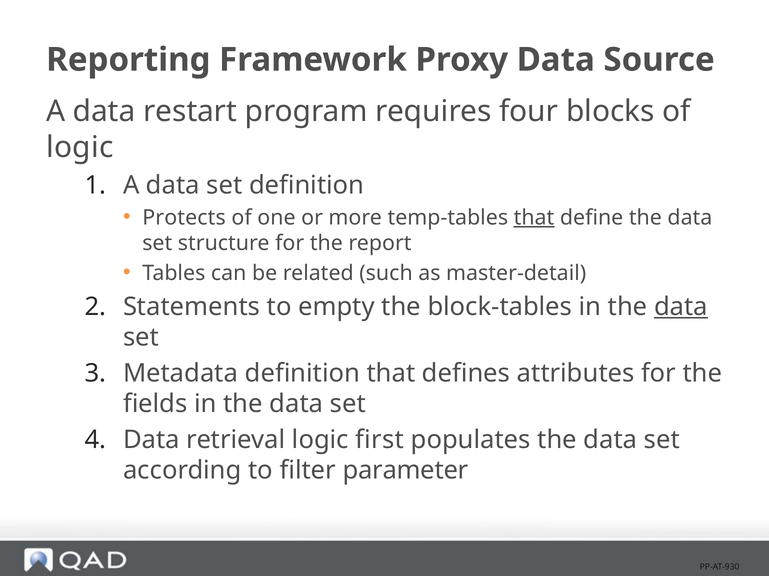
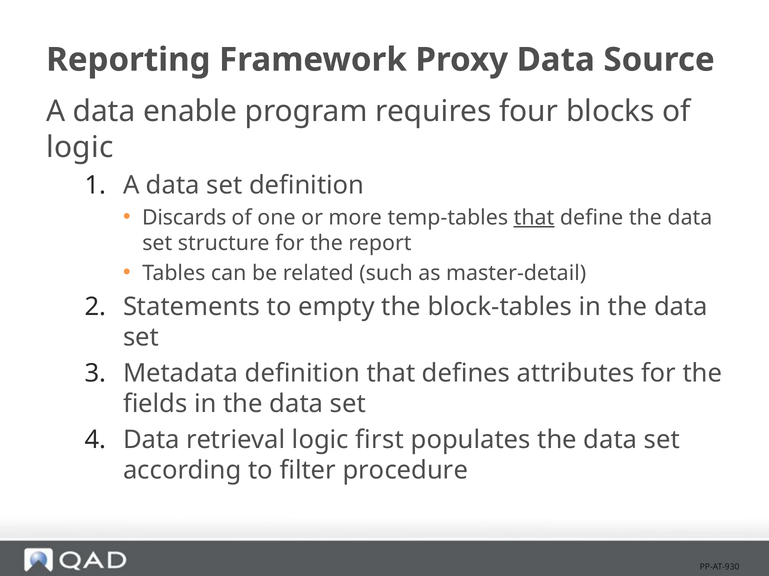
restart: restart -> enable
Protects: Protects -> Discards
data at (681, 307) underline: present -> none
parameter: parameter -> procedure
